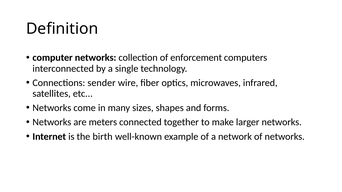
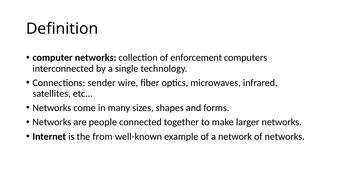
meters: meters -> people
birth: birth -> from
